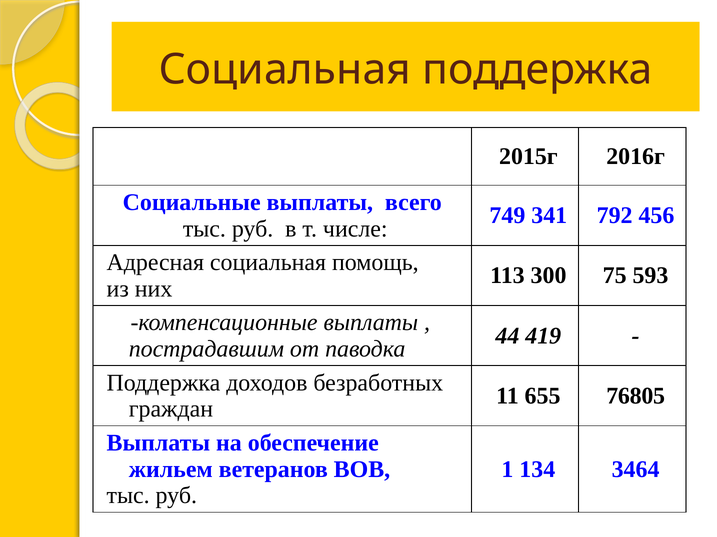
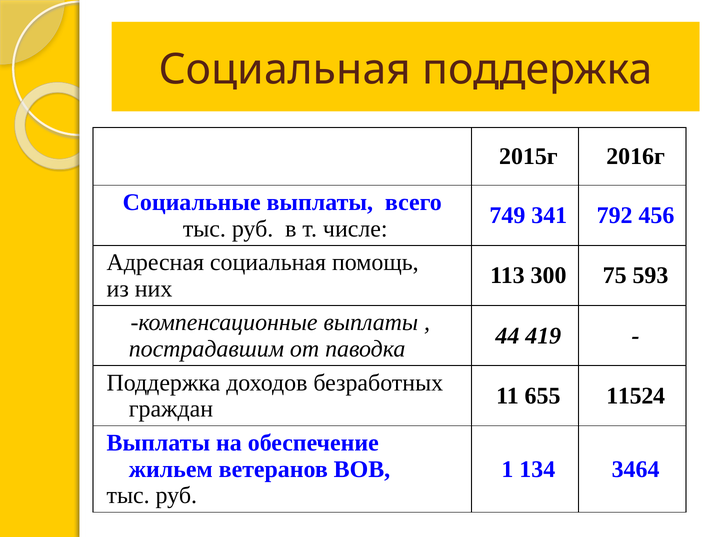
76805: 76805 -> 11524
